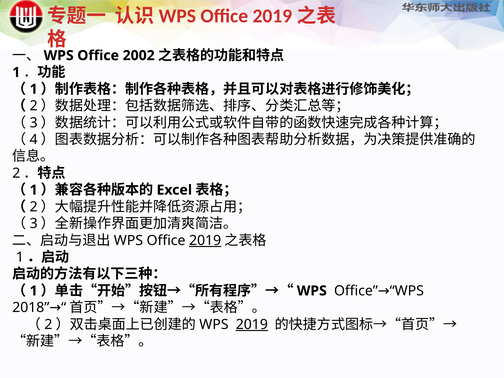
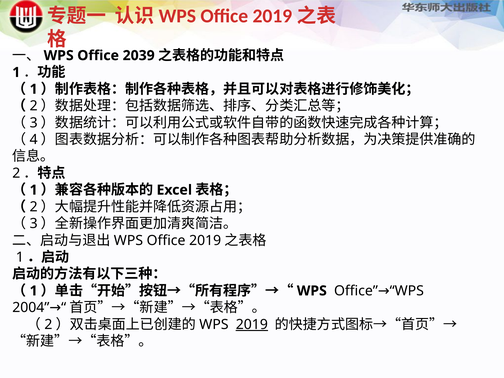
2002: 2002 -> 2039
2019 at (205, 240) underline: present -> none
2018: 2018 -> 2004
